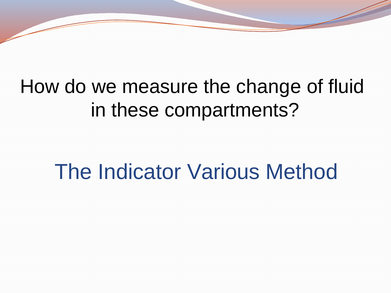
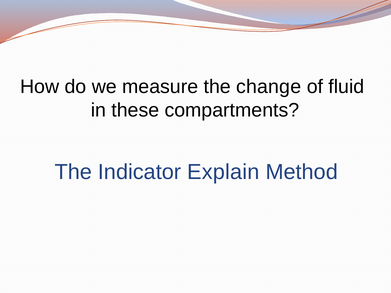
Various: Various -> Explain
